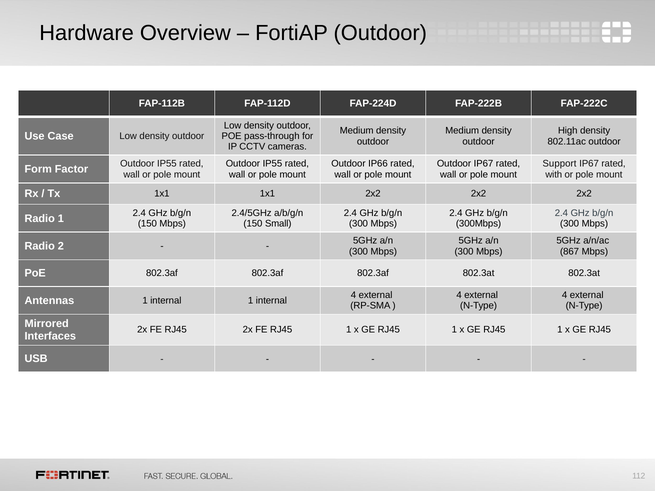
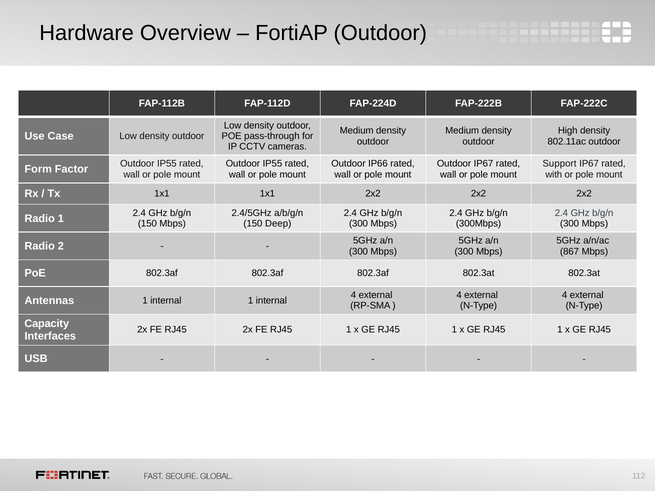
Small: Small -> Deep
Mirrored: Mirrored -> Capacity
